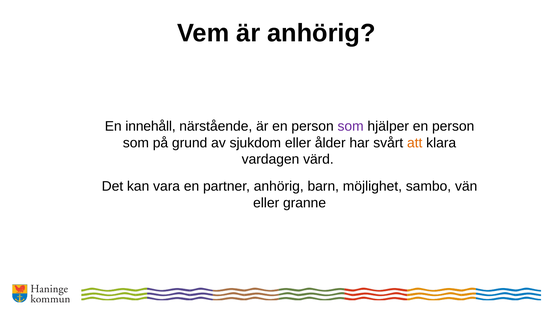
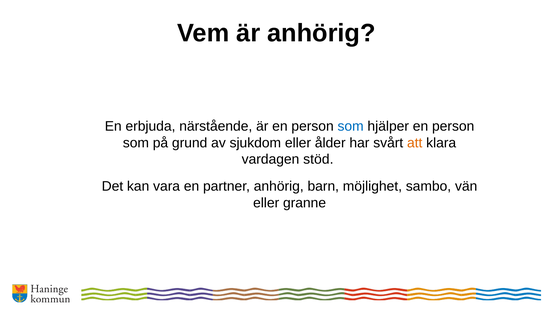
innehåll: innehåll -> erbjuda
som at (351, 126) colour: purple -> blue
värd: värd -> stöd
